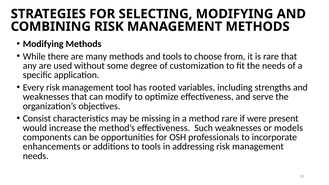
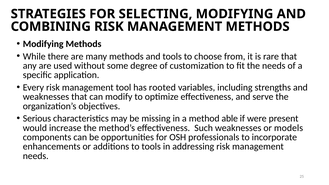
Consist: Consist -> Serious
method rare: rare -> able
